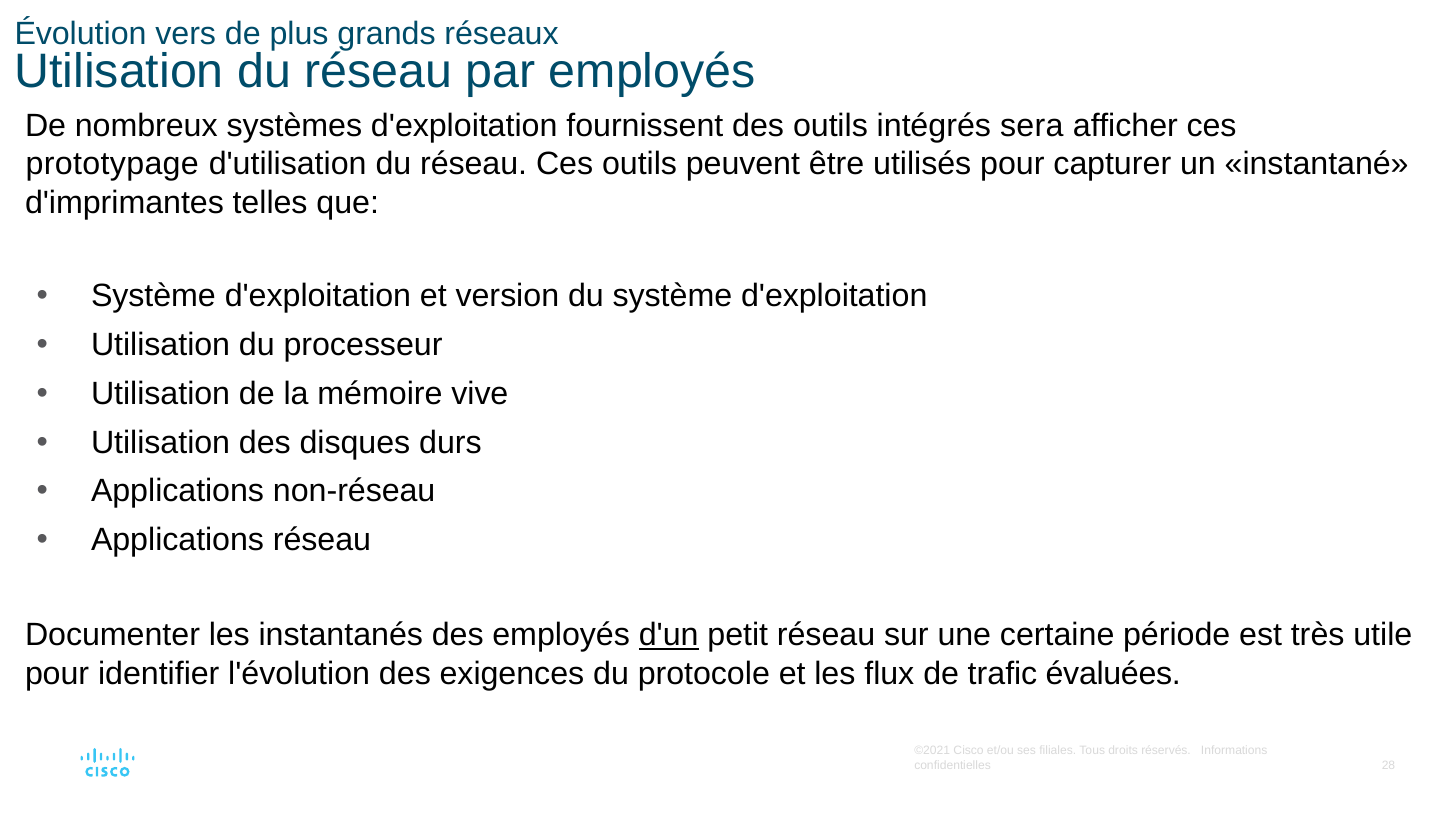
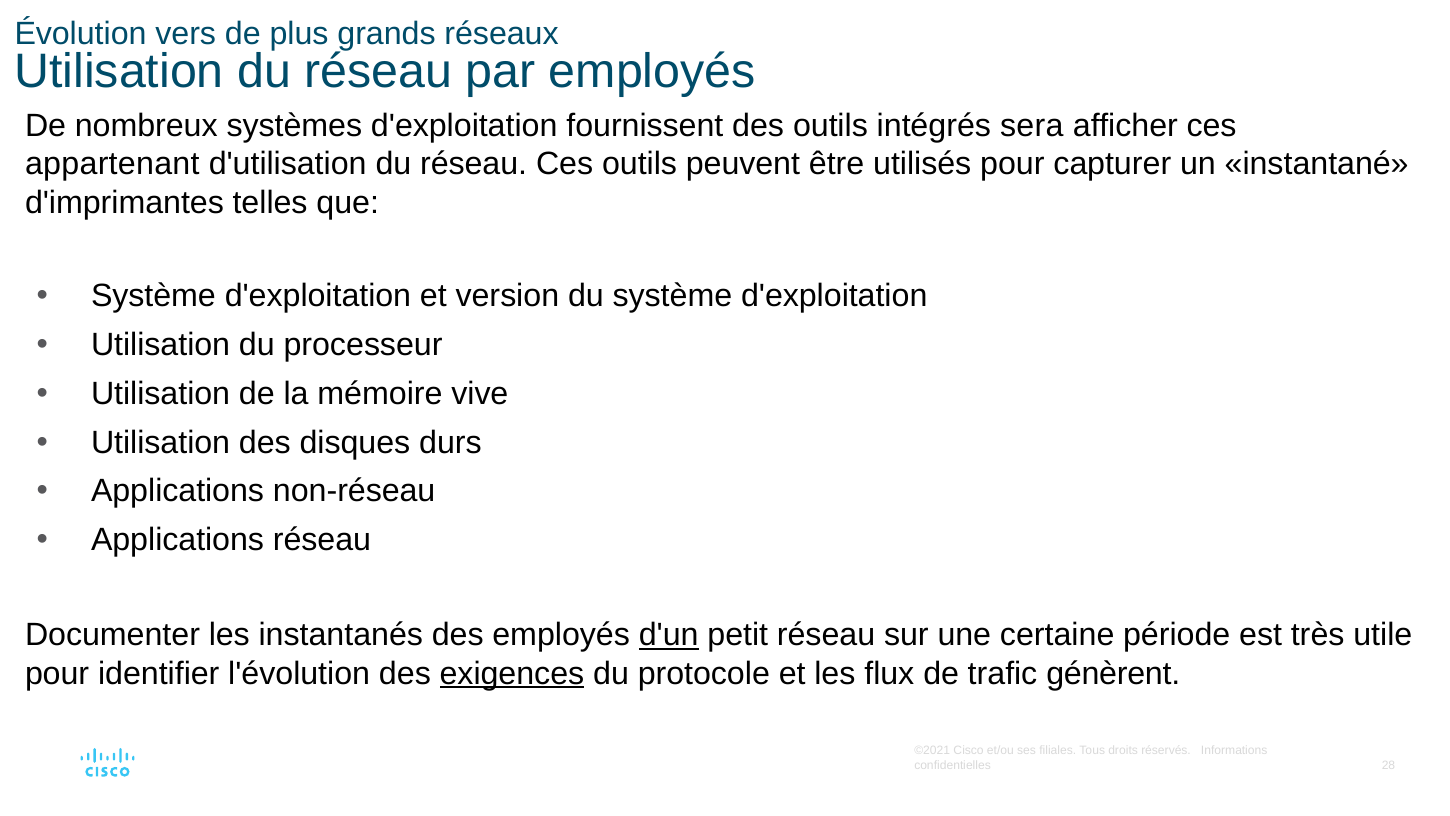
prototypage: prototypage -> appartenant
exigences underline: none -> present
évaluées: évaluées -> génèrent
